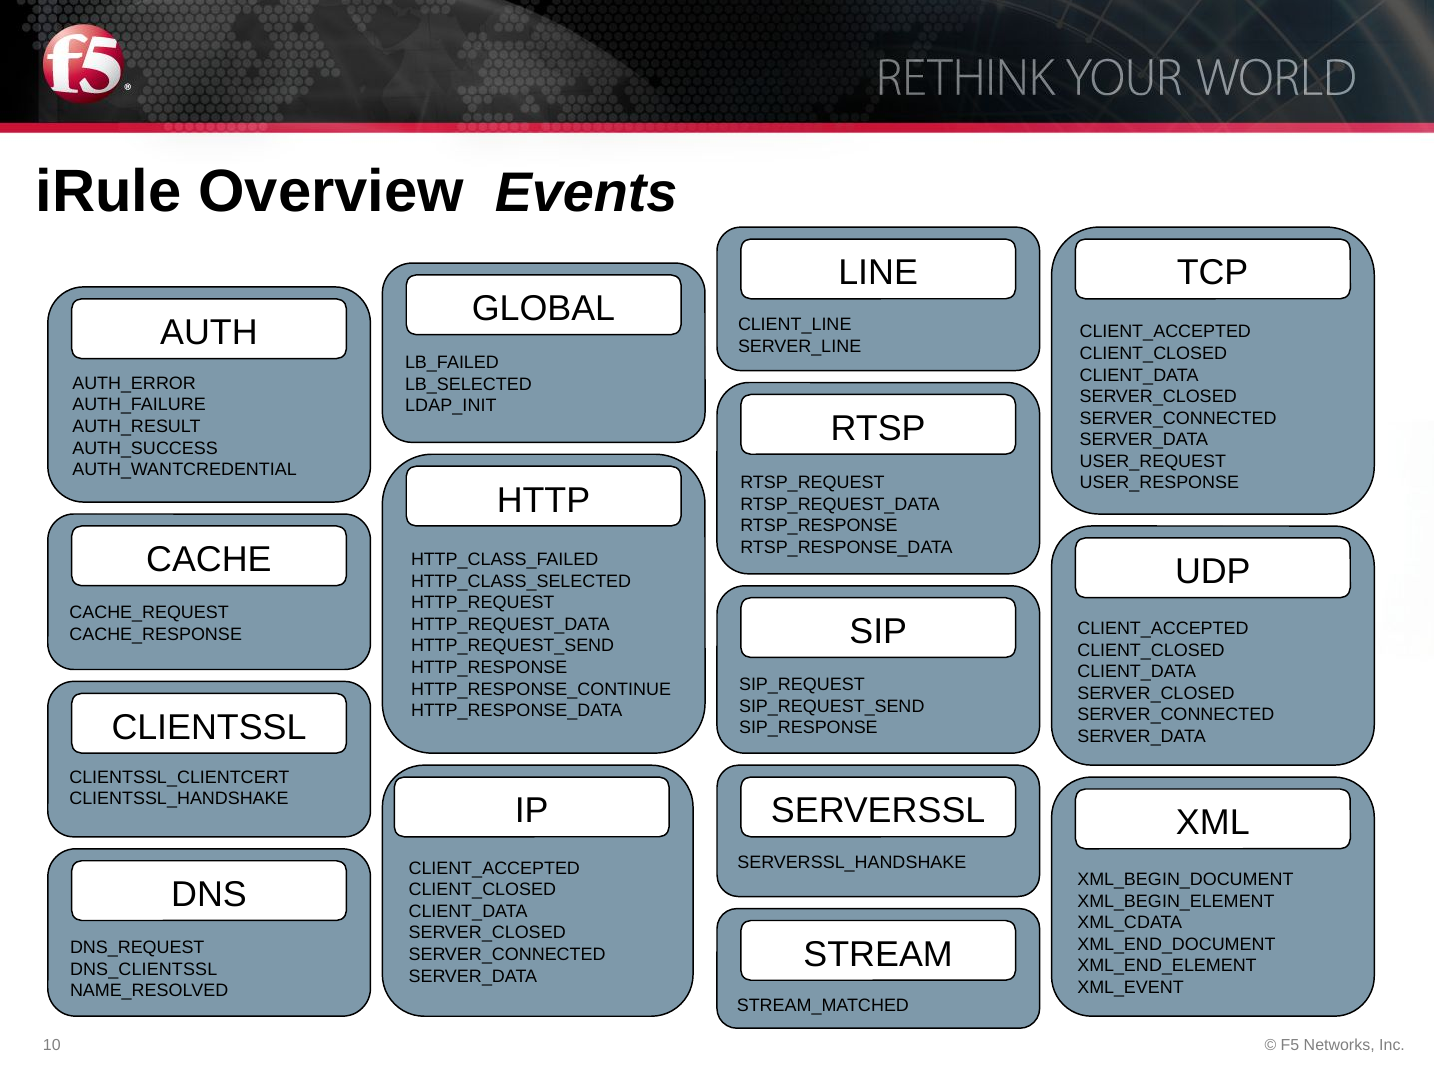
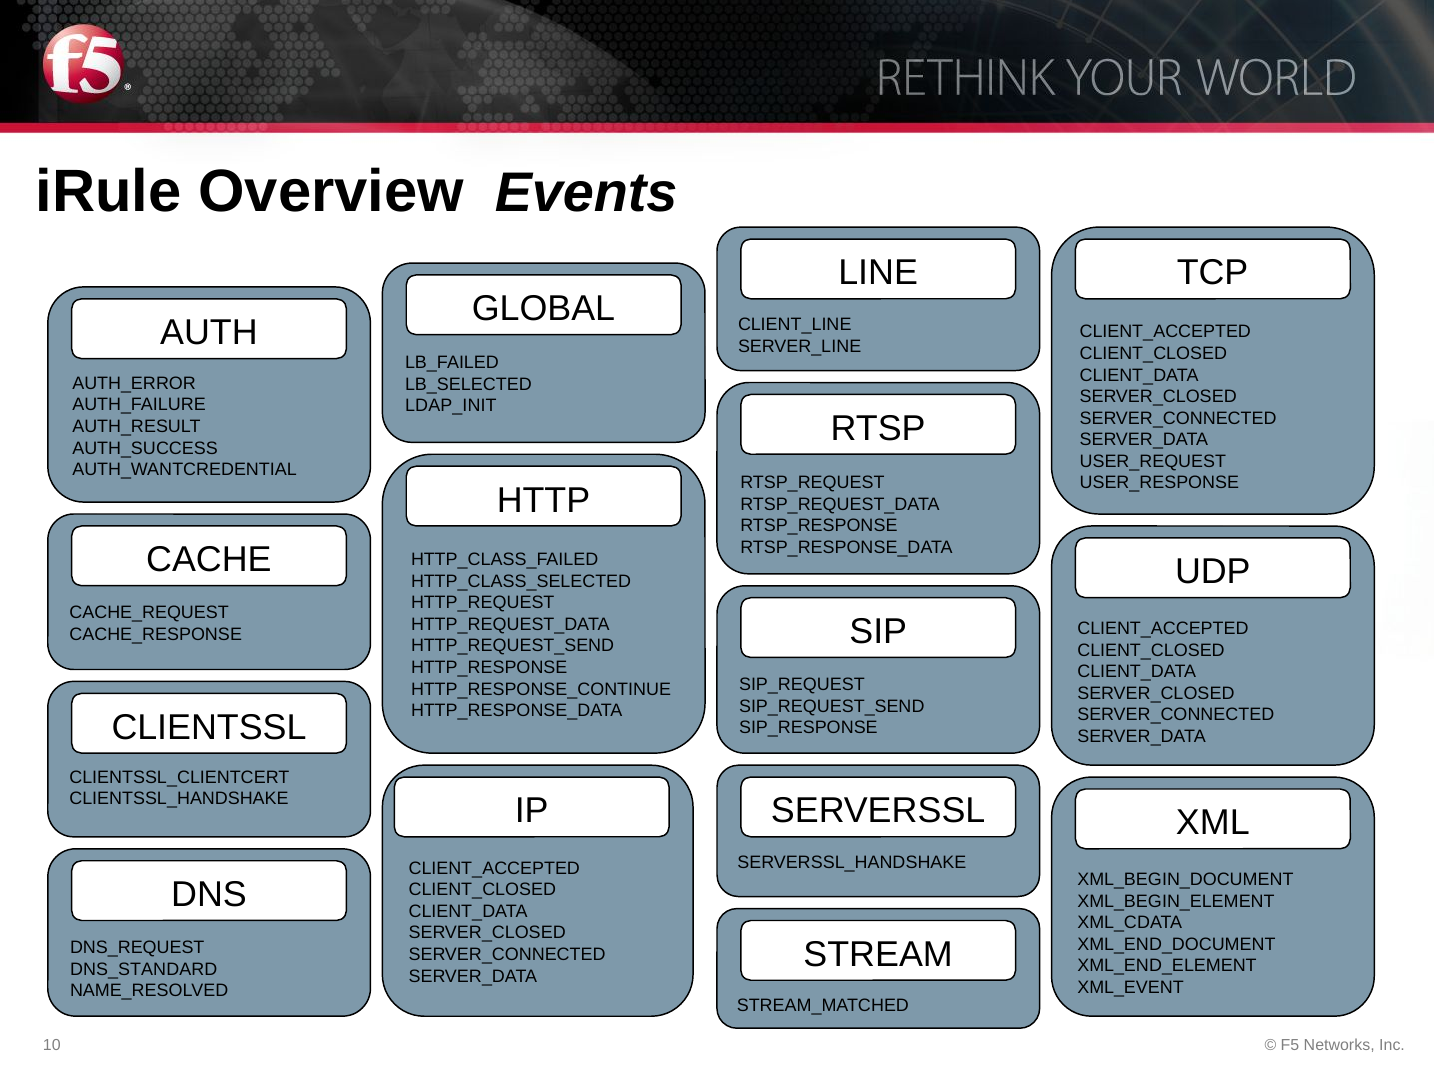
DNS_CLIENTSSL: DNS_CLIENTSSL -> DNS_STANDARD
